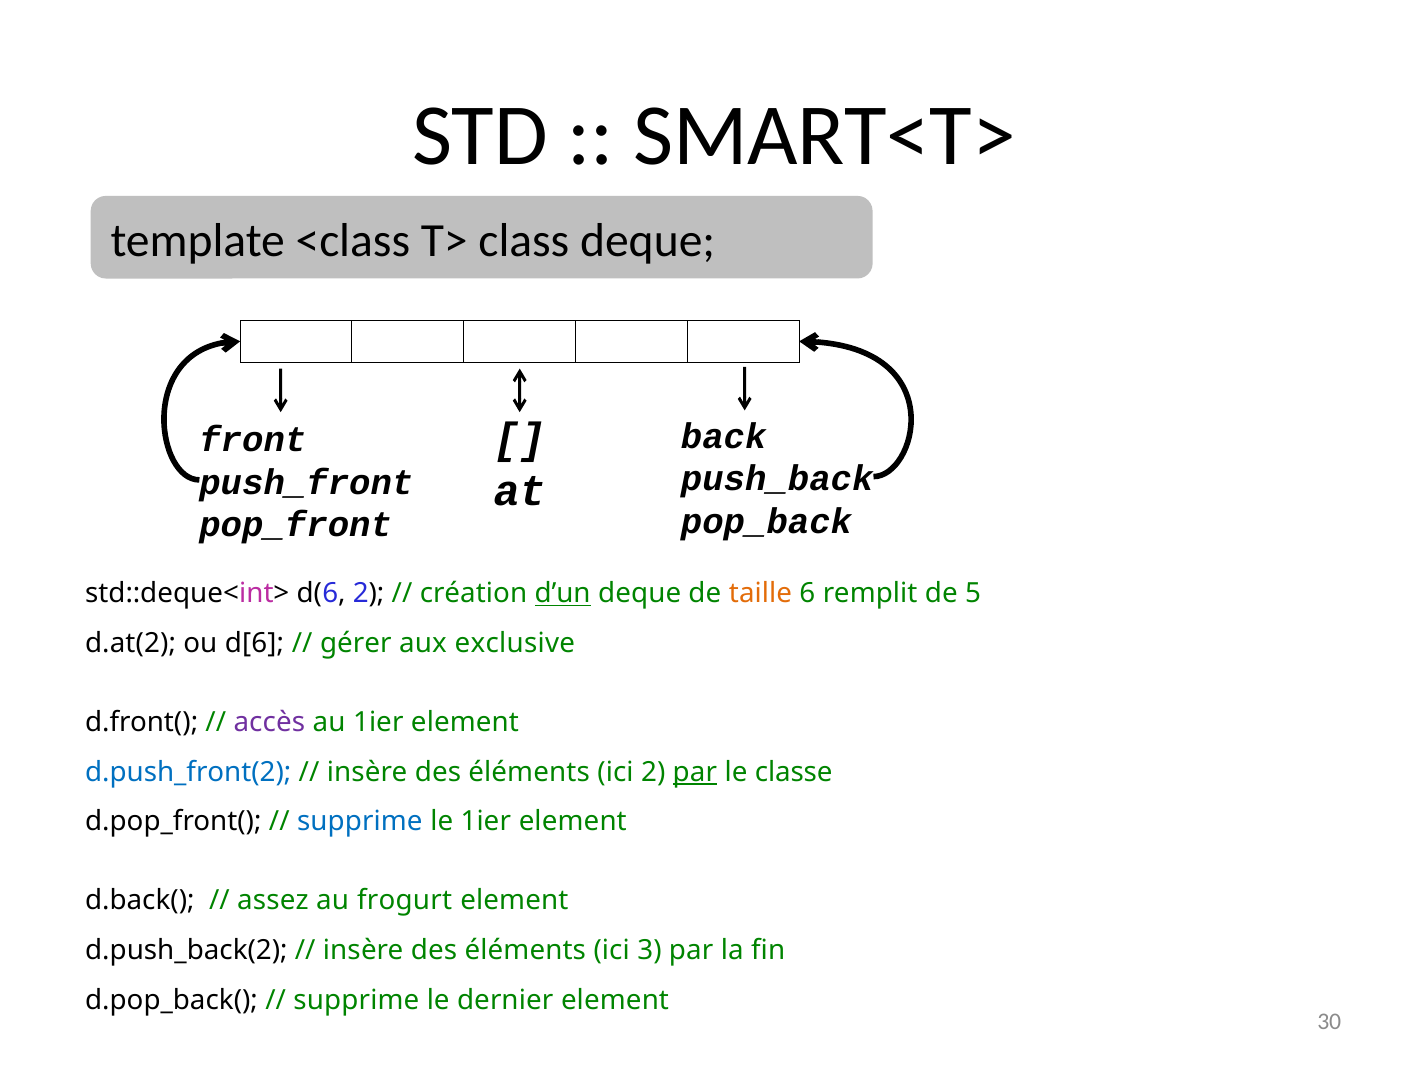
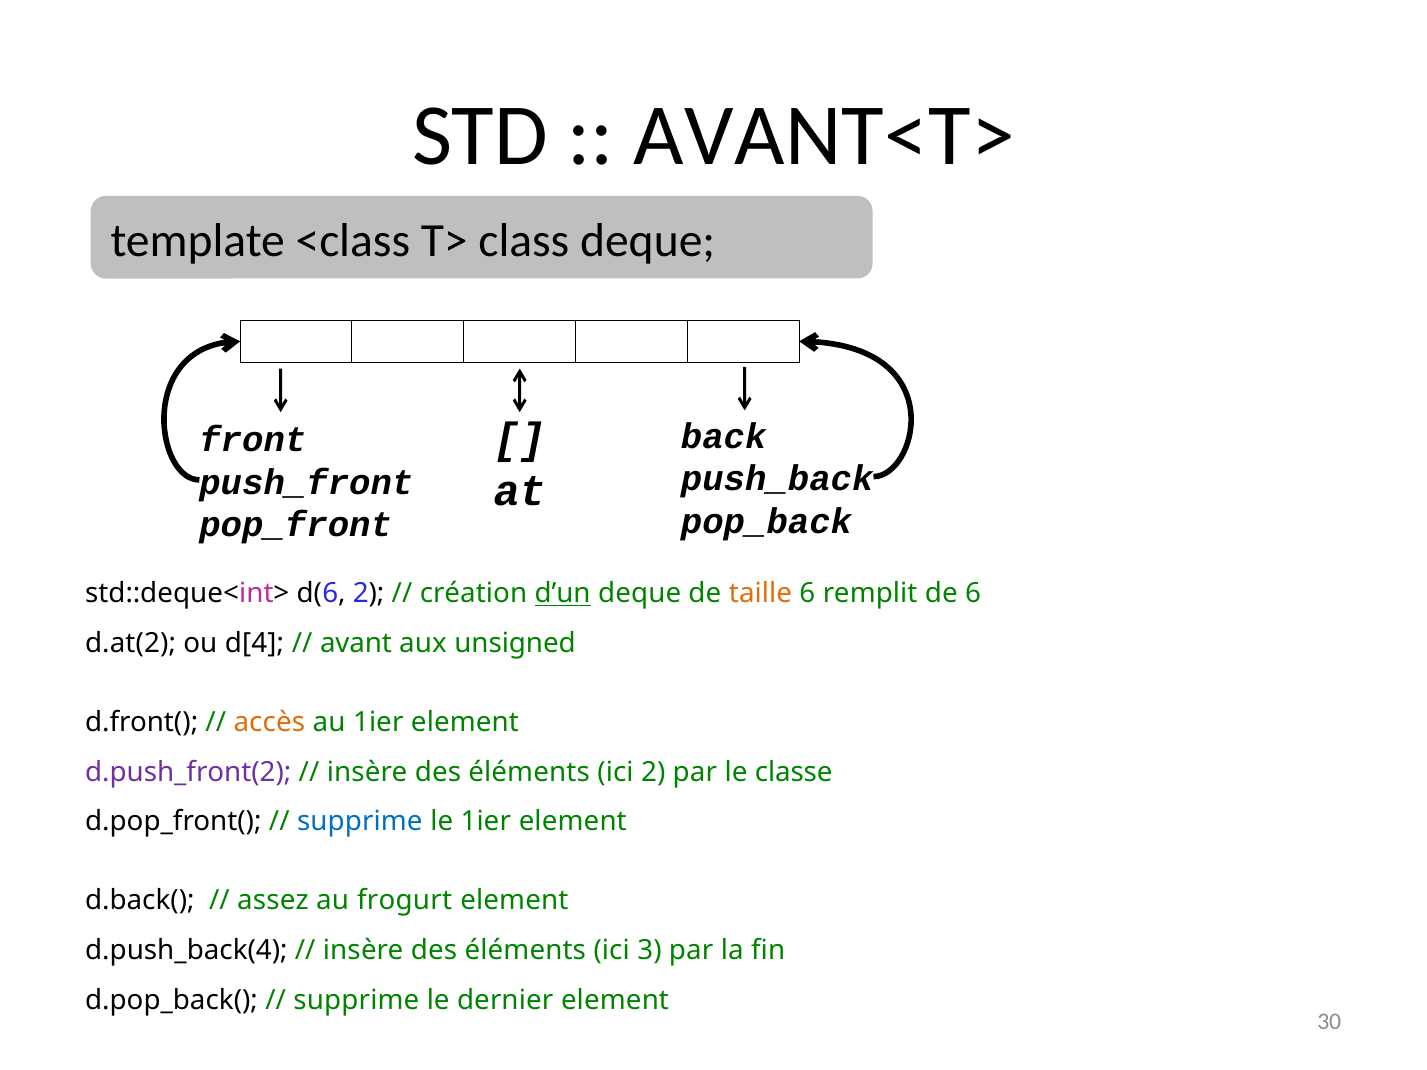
SMART<T>: SMART<T> -> AVANT<T>
de 5: 5 -> 6
d[6: d[6 -> d[4
gérer: gérer -> avant
exclusive: exclusive -> unsigned
accès colour: purple -> orange
d.push_front(2 colour: blue -> purple
par at (695, 772) underline: present -> none
d.push_back(2: d.push_back(2 -> d.push_back(4
